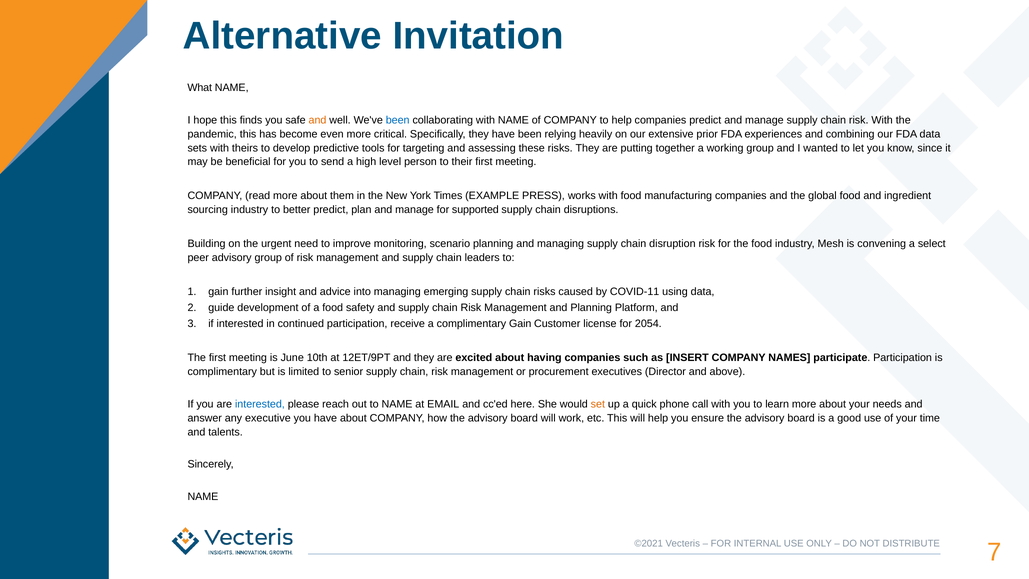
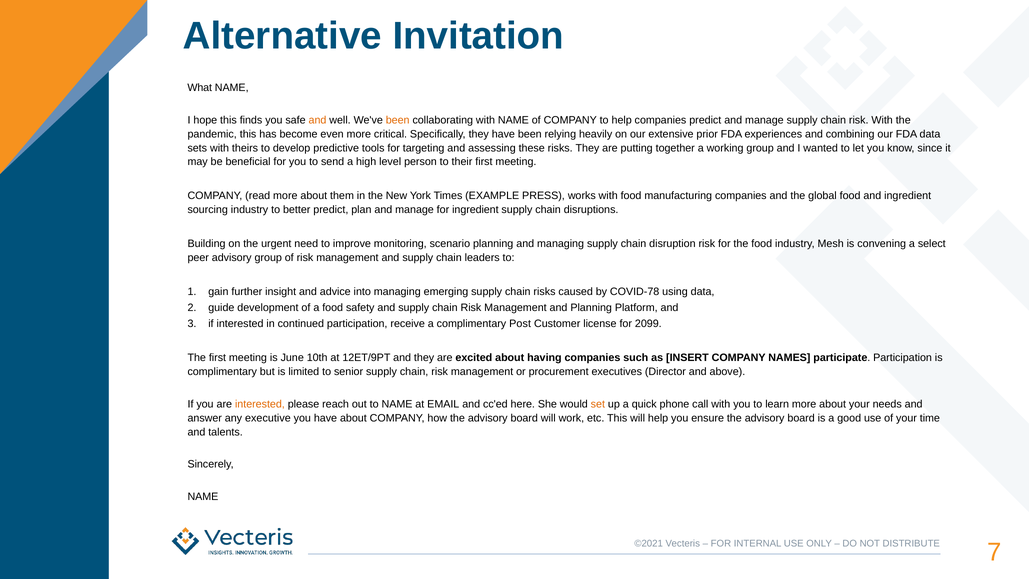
been at (398, 120) colour: blue -> orange
for supported: supported -> ingredient
COVID-11: COVID-11 -> COVID-78
complimentary Gain: Gain -> Post
2054: 2054 -> 2099
interested at (260, 404) colour: blue -> orange
